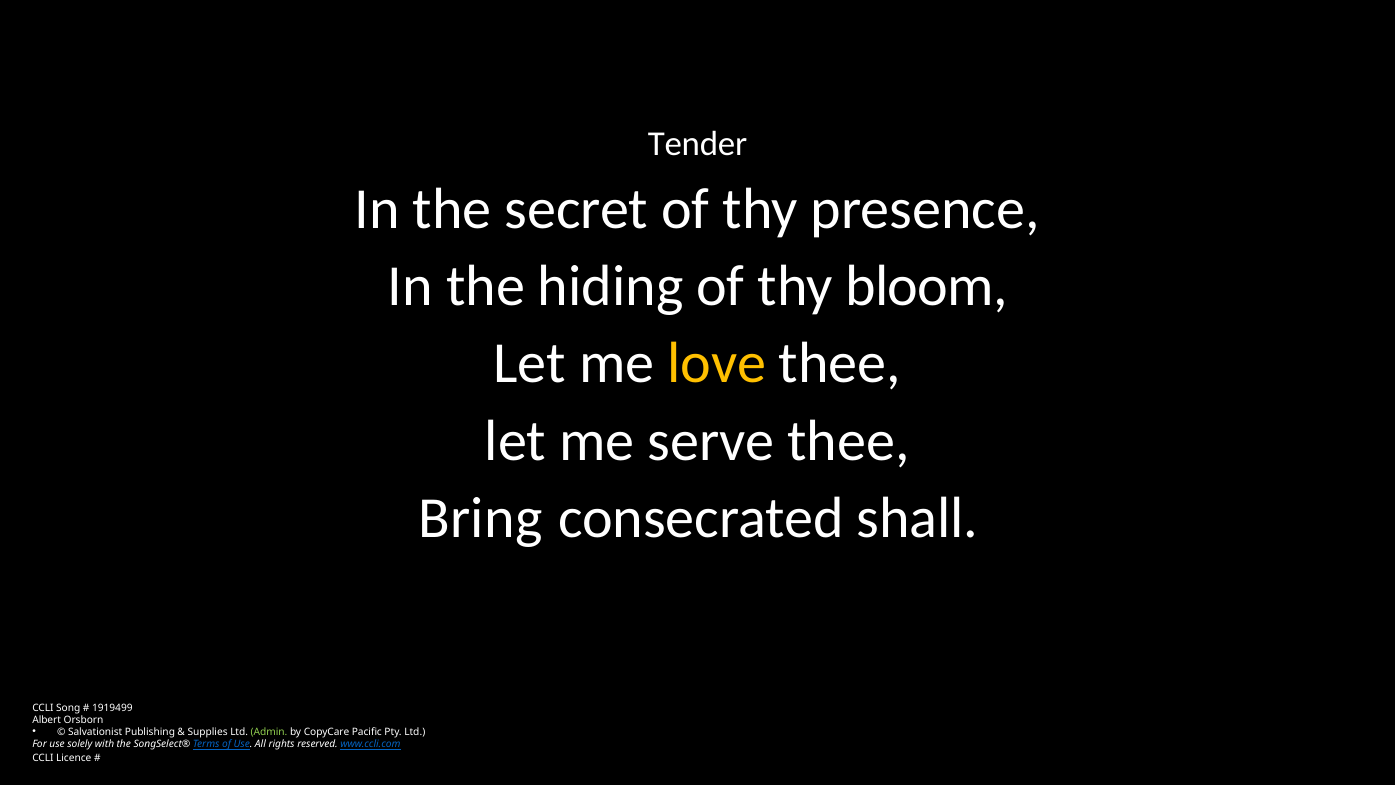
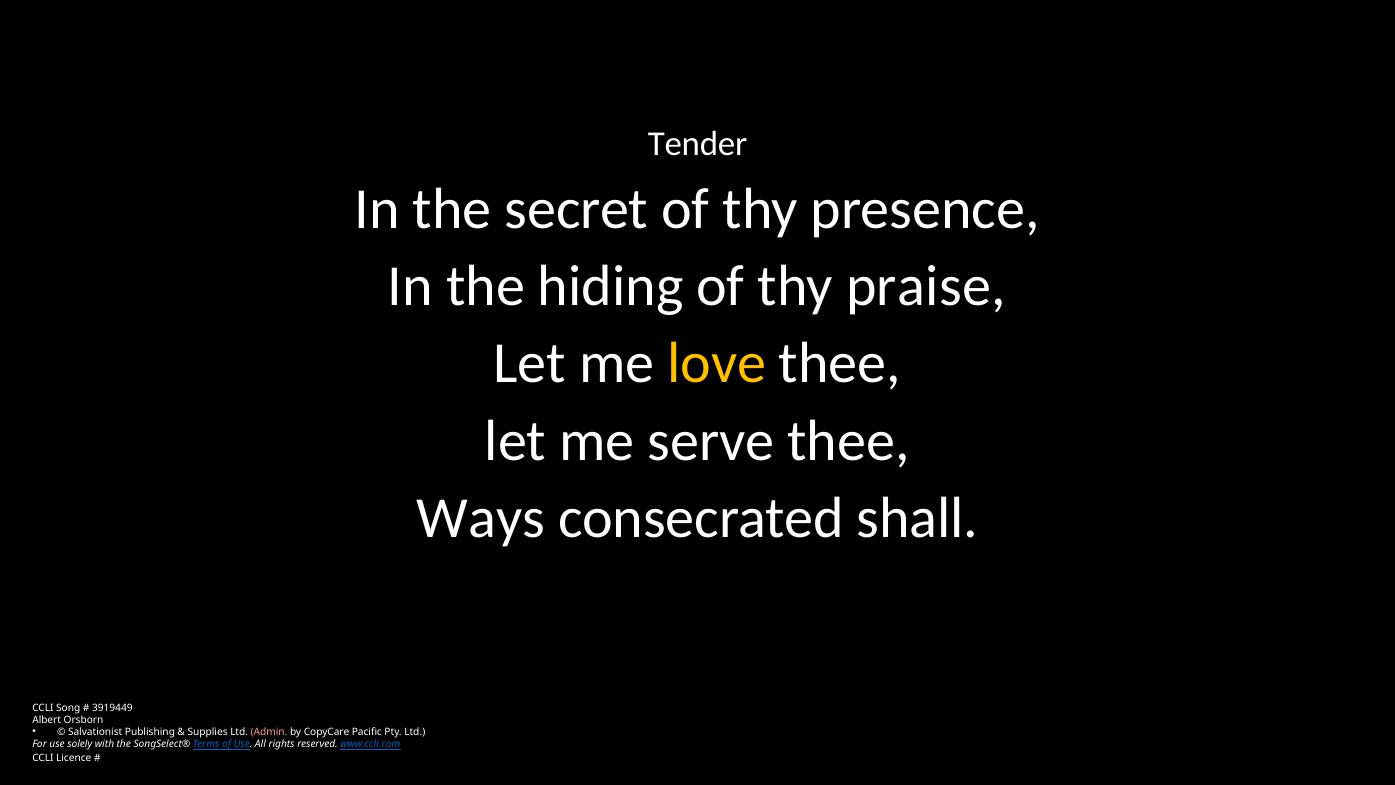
bloom: bloom -> praise
Bring: Bring -> Ways
1919499: 1919499 -> 3919449
Admin colour: light green -> pink
